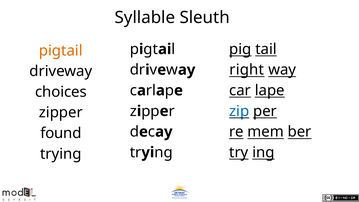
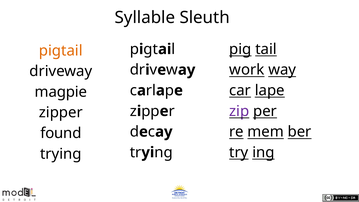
right: right -> work
choices: choices -> magpie
zip colour: blue -> purple
